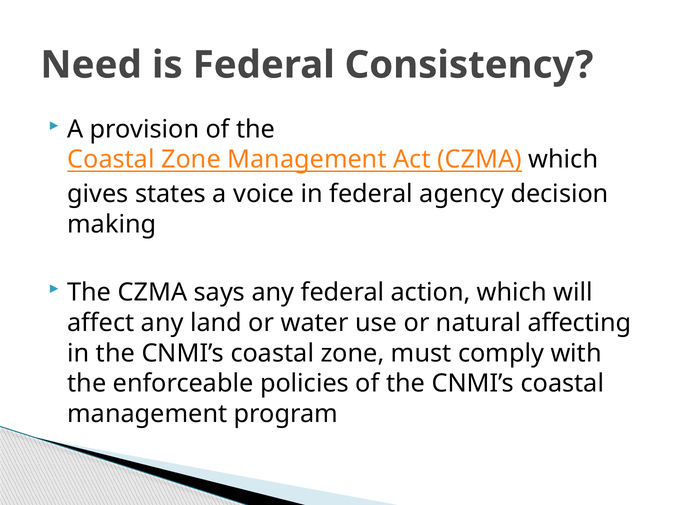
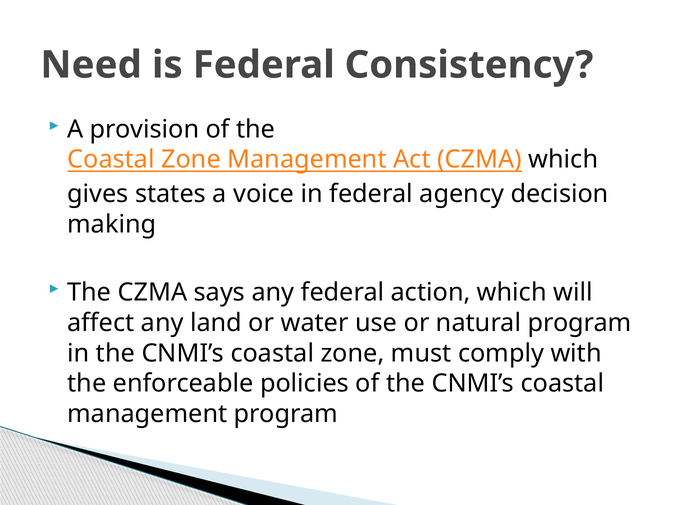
natural affecting: affecting -> program
